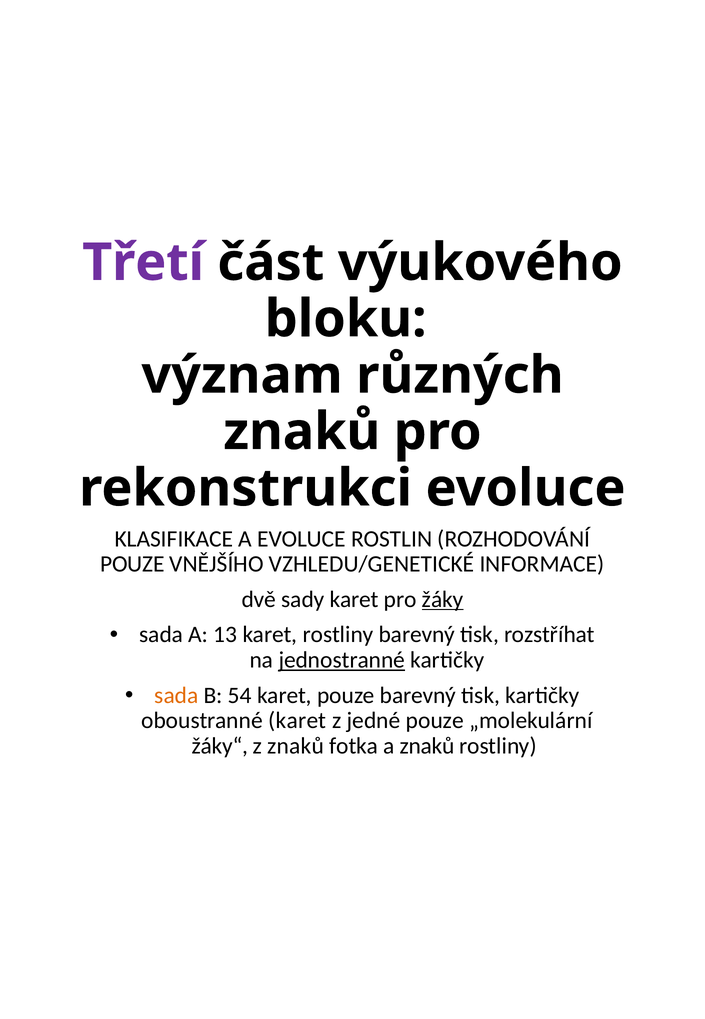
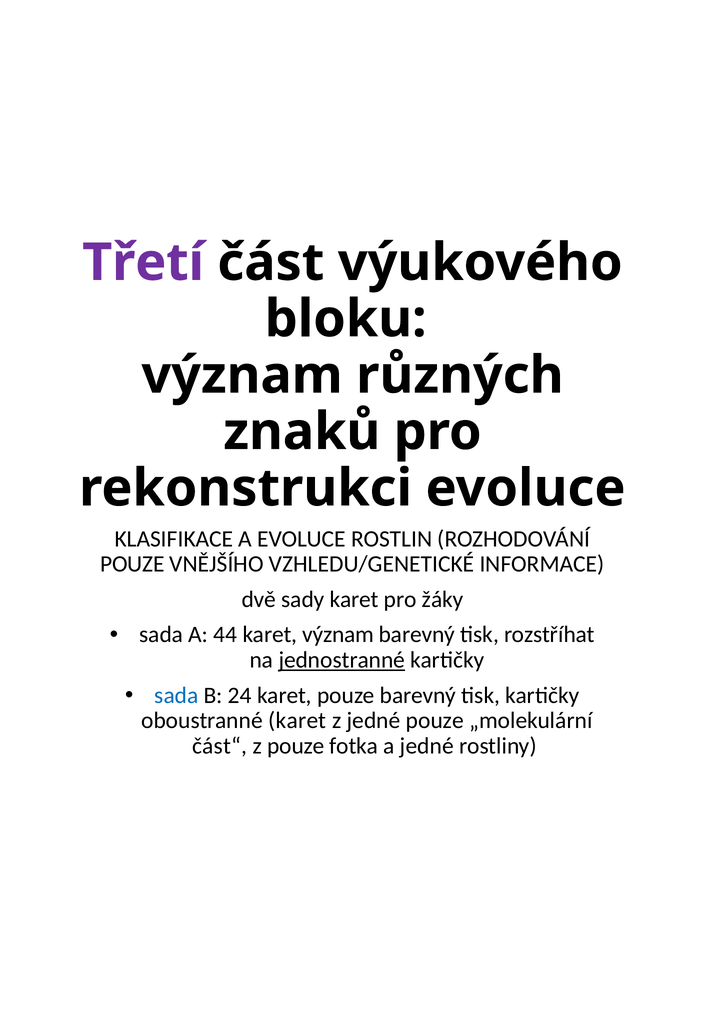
žáky underline: present -> none
13: 13 -> 44
karet rostliny: rostliny -> význam
sada at (176, 695) colour: orange -> blue
54: 54 -> 24
žáky“: žáky“ -> část“
z znaků: znaků -> pouze
a znaků: znaků -> jedné
